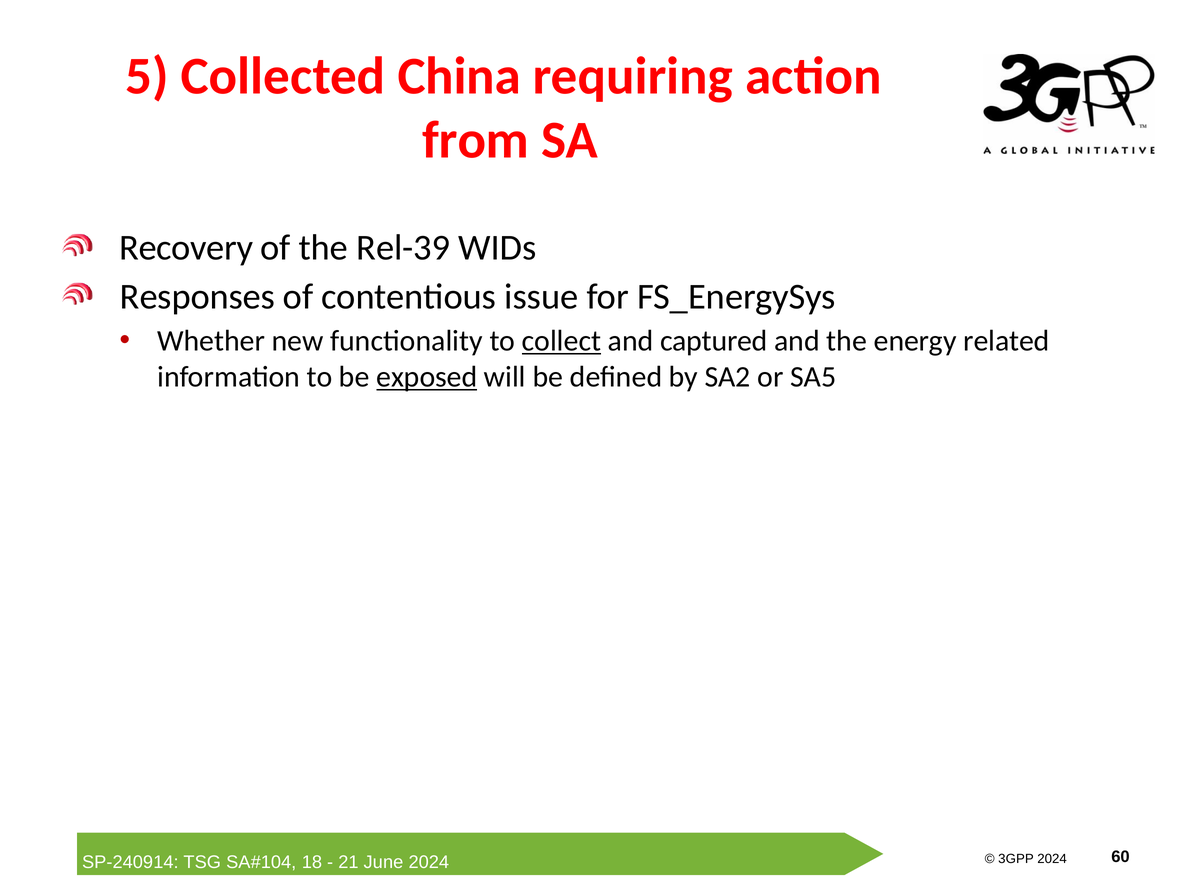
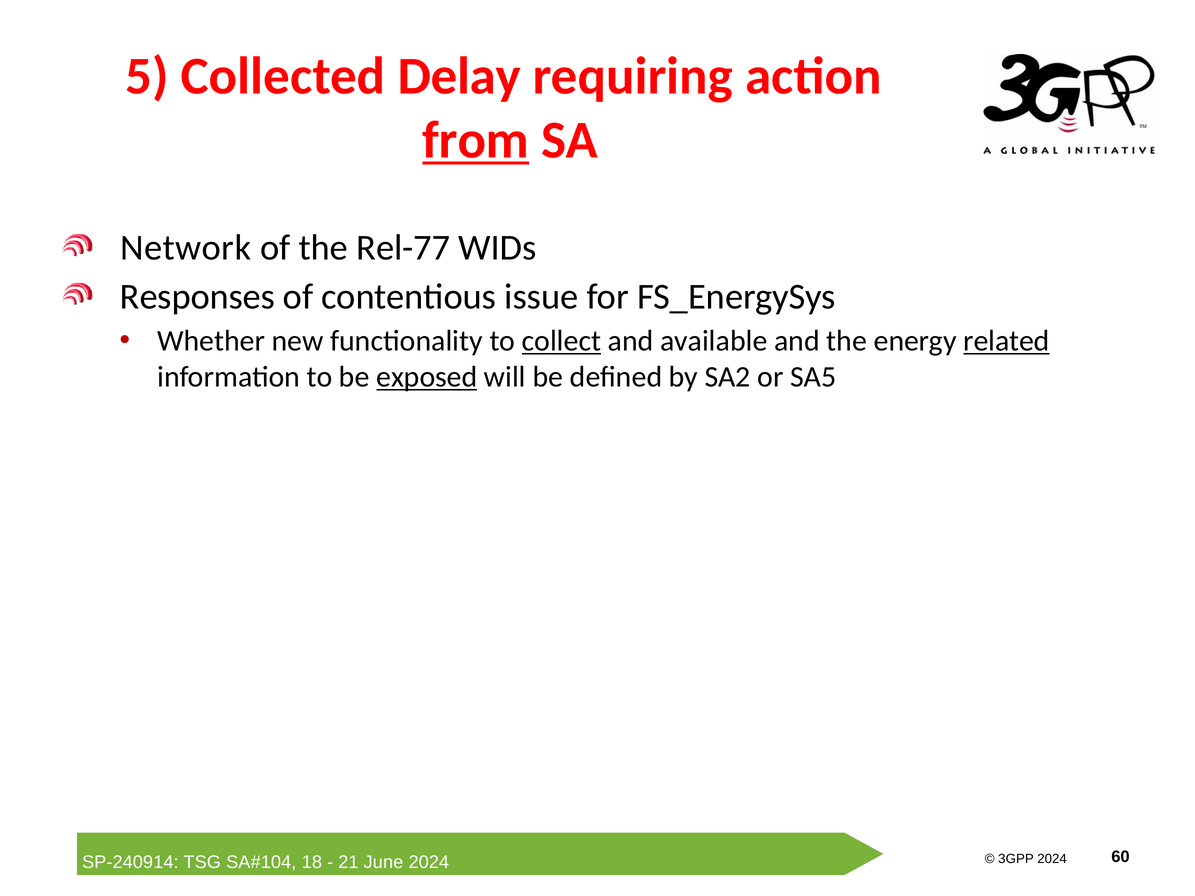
China: China -> Delay
from underline: none -> present
Recovery: Recovery -> Network
Rel-39: Rel-39 -> Rel-77
captured: captured -> available
related underline: none -> present
